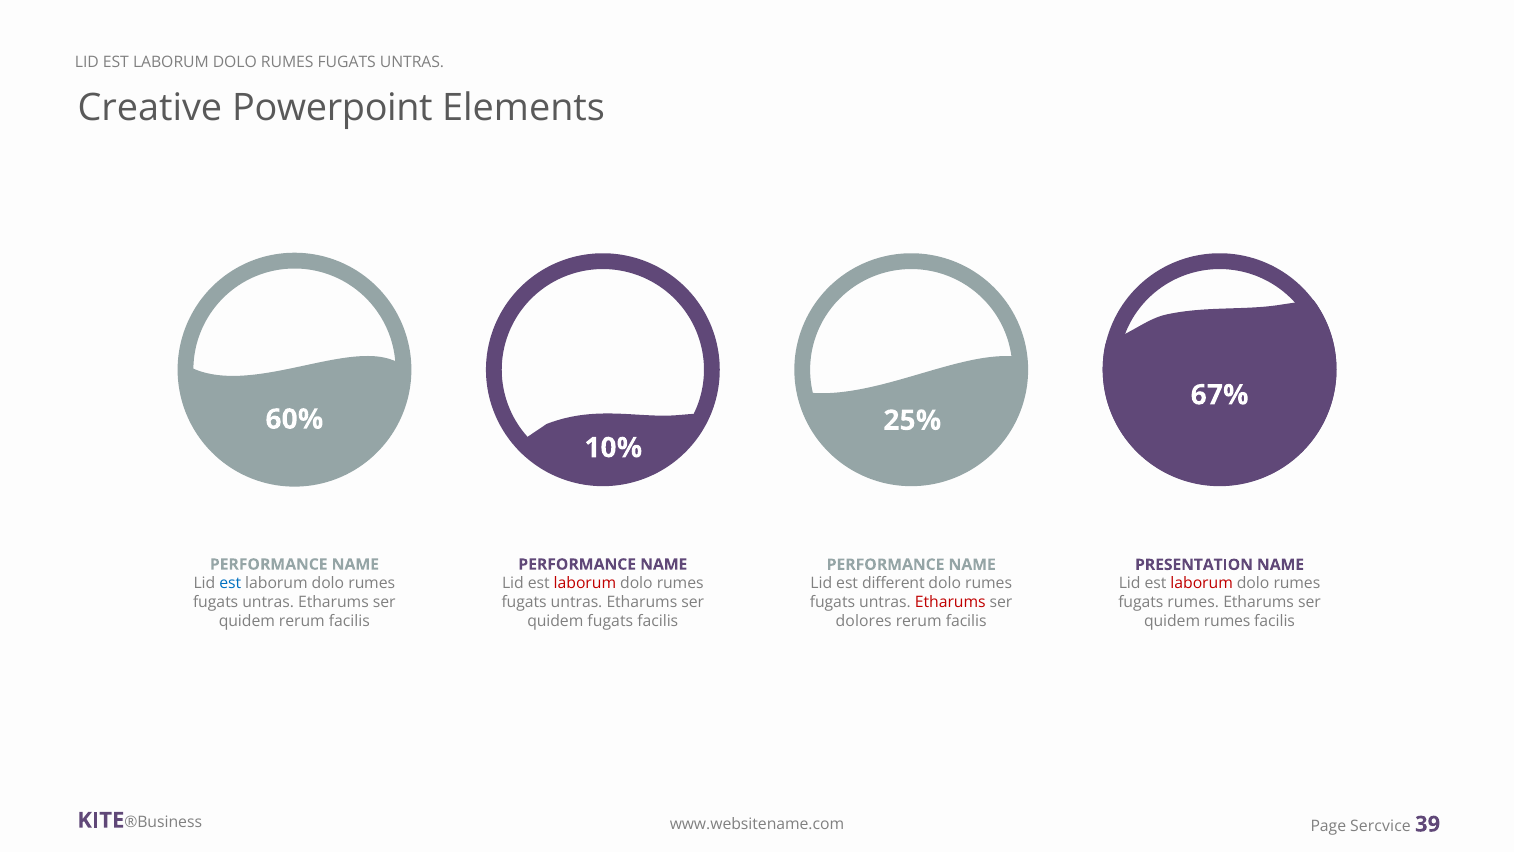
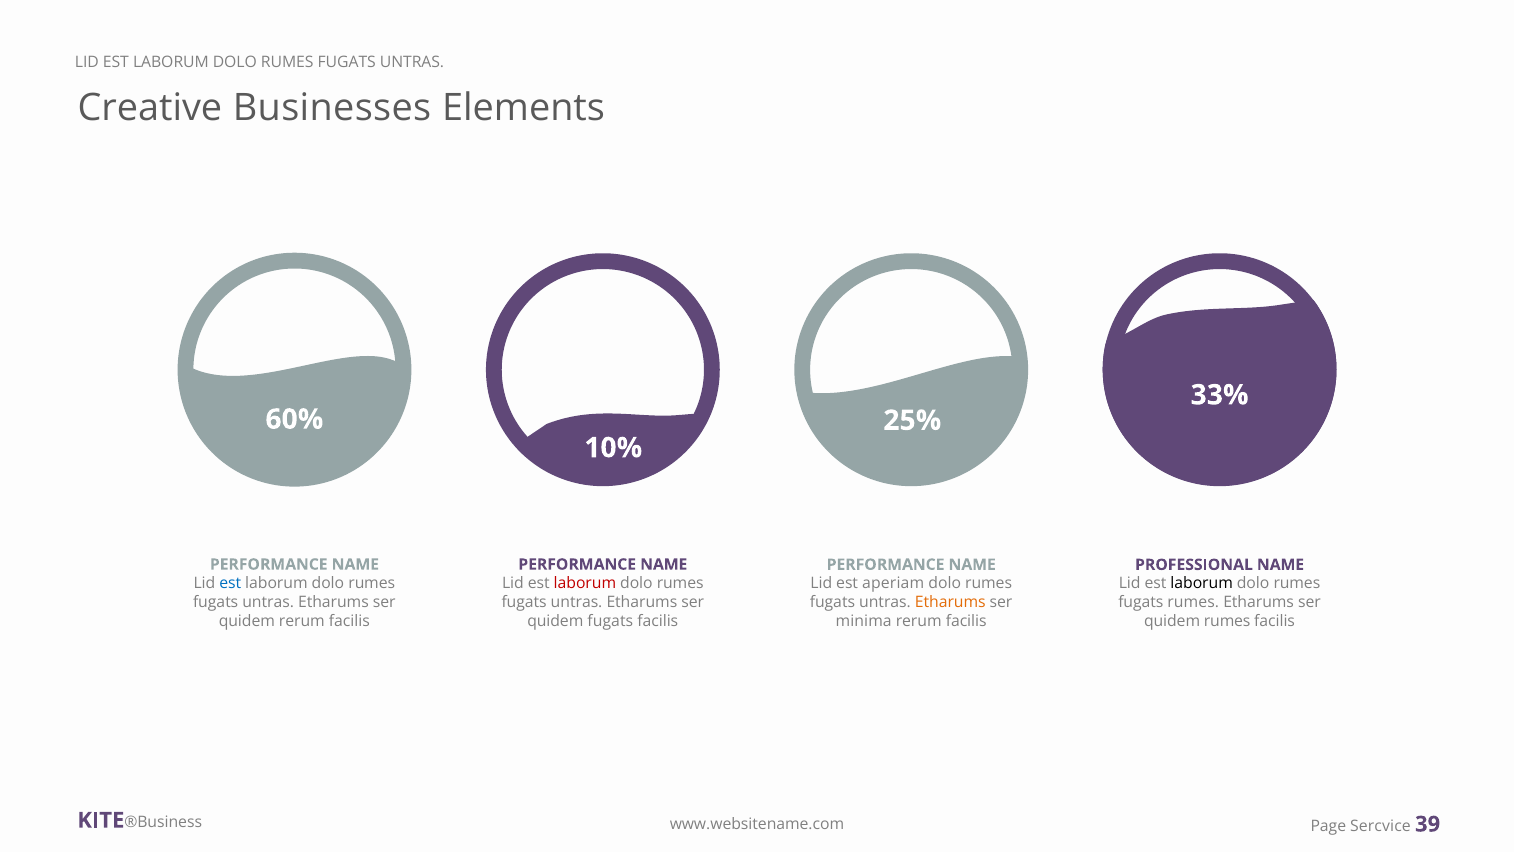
Powerpoint: Powerpoint -> Businesses
67%: 67% -> 33%
PRESENTATION: PRESENTATION -> PROFESSIONAL
different: different -> aperiam
laborum at (1202, 583) colour: red -> black
Etharums at (950, 602) colour: red -> orange
dolores: dolores -> minima
